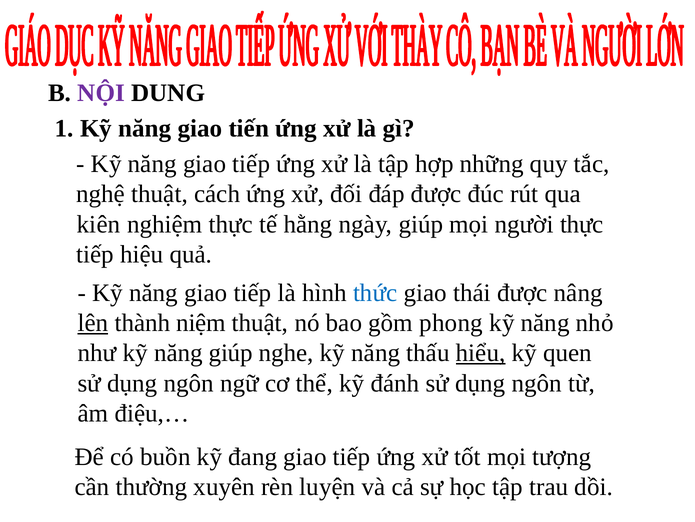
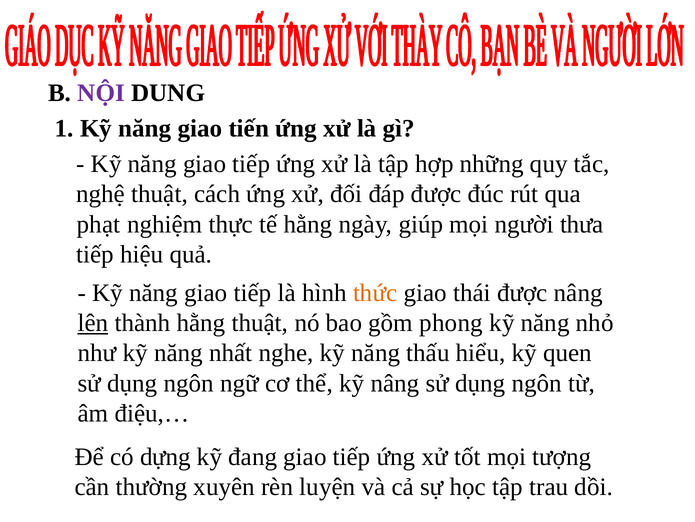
kiên: kiên -> phạt
người thực: thực -> thưa
thức colour: blue -> orange
thành niệm: niệm -> hằng
năng giúp: giúp -> nhất
hiểu underline: present -> none
kỹ đánh: đánh -> nâng
buồn: buồn -> dựng
